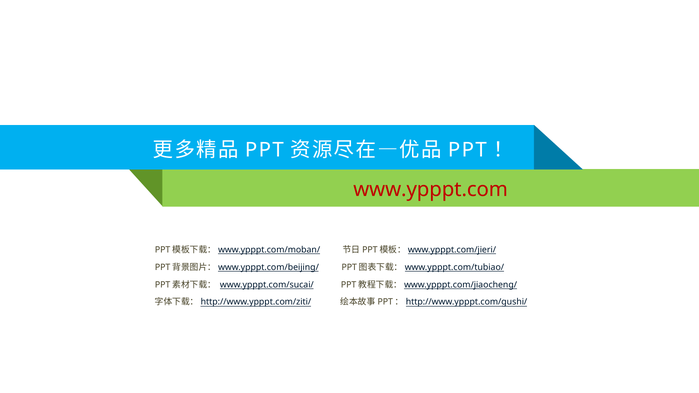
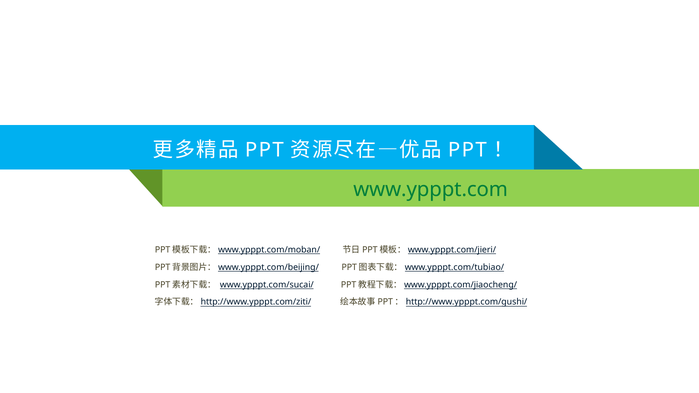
www.ypppt.com colour: red -> green
